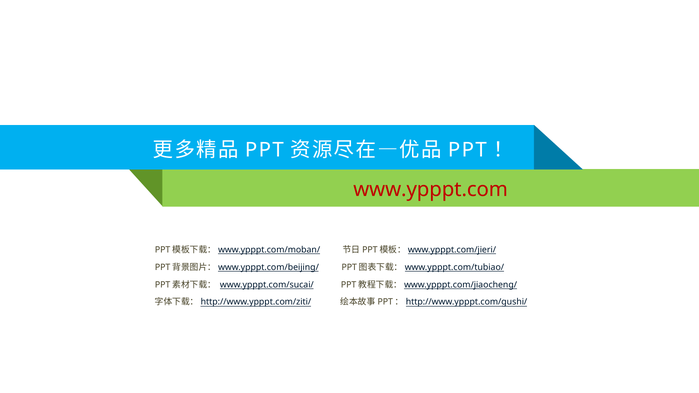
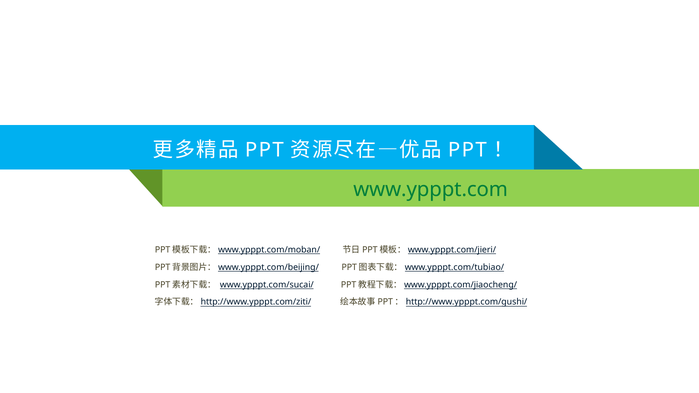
www.ypppt.com colour: red -> green
